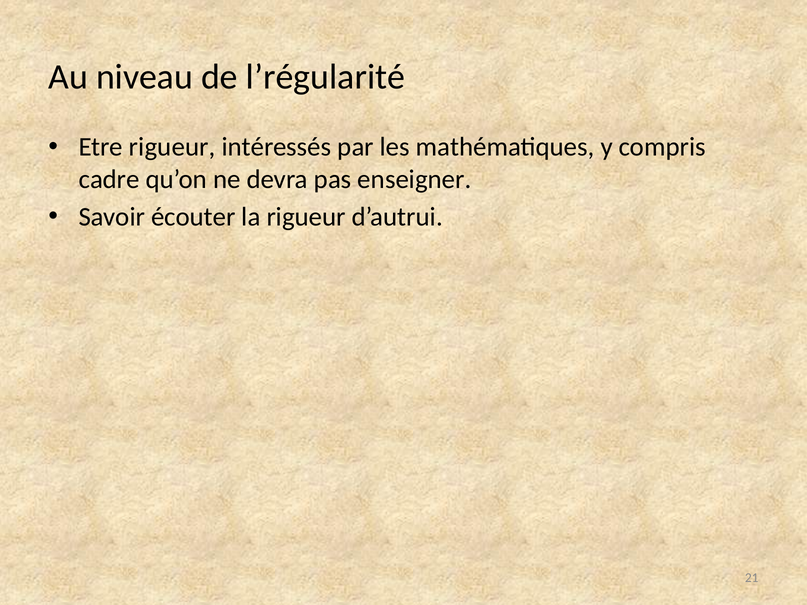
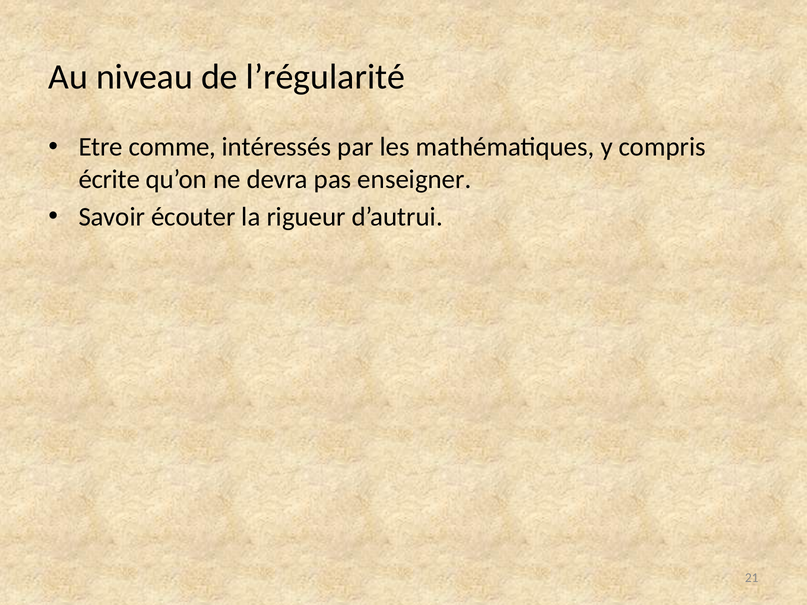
Etre rigueur: rigueur -> comme
cadre: cadre -> écrite
